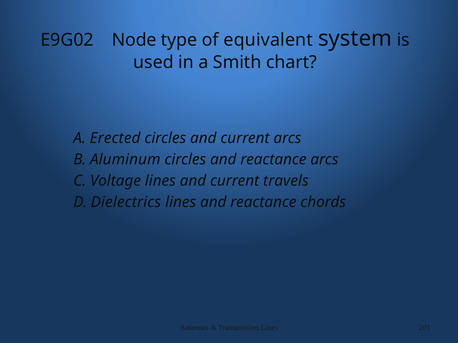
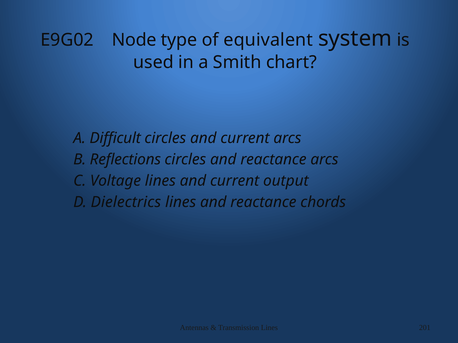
Erected: Erected -> Difficult
Aluminum: Aluminum -> Reflections
travels: travels -> output
